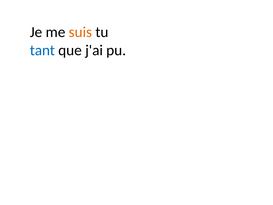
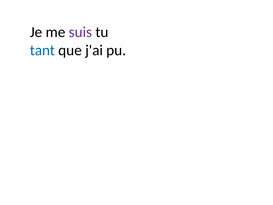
suis colour: orange -> purple
